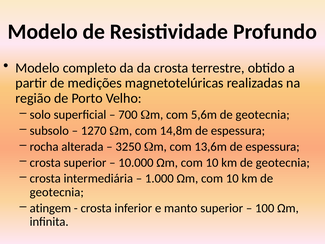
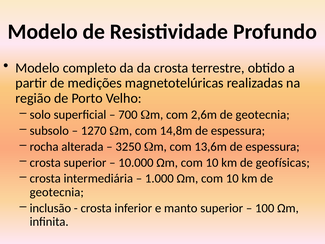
5,6m: 5,6m -> 2,6m
geotecnia at (283, 162): geotecnia -> geofísicas
atingem: atingem -> inclusão
